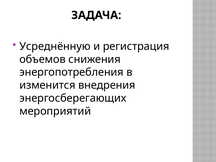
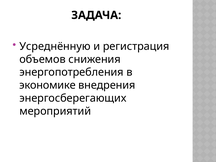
изменится: изменится -> экономике
